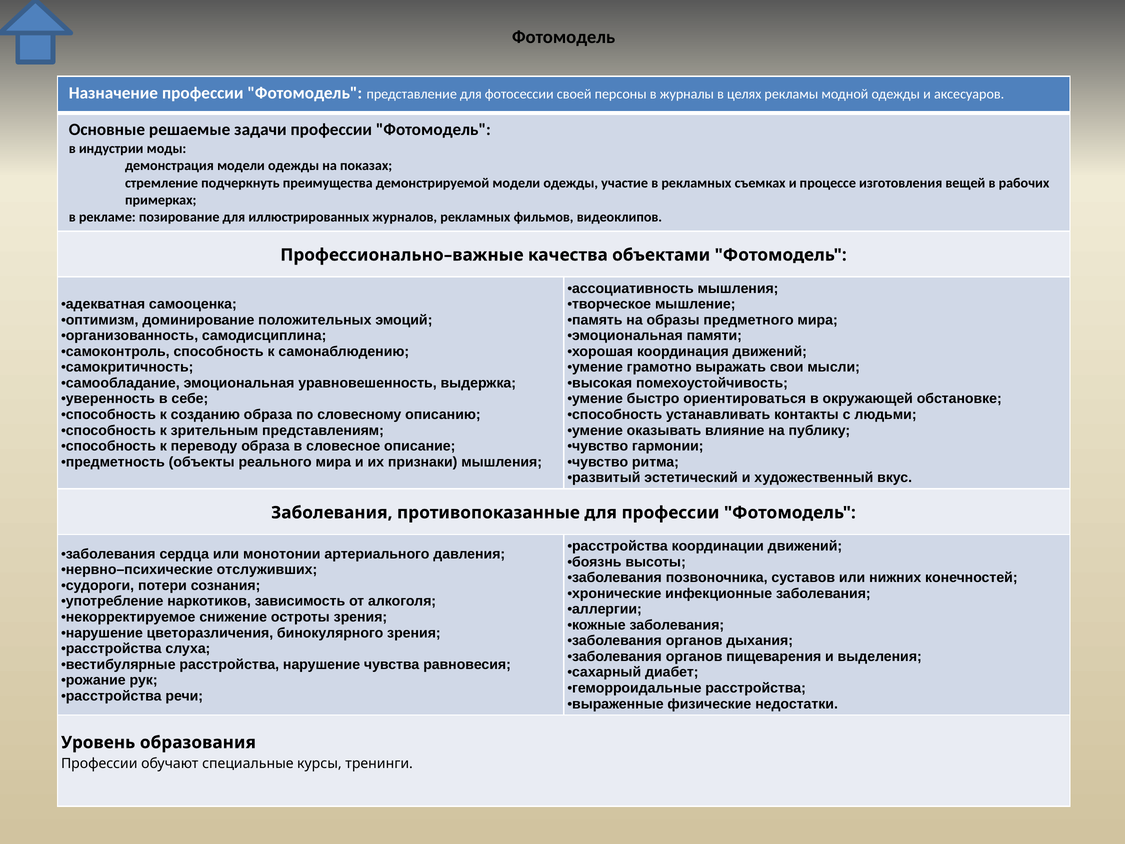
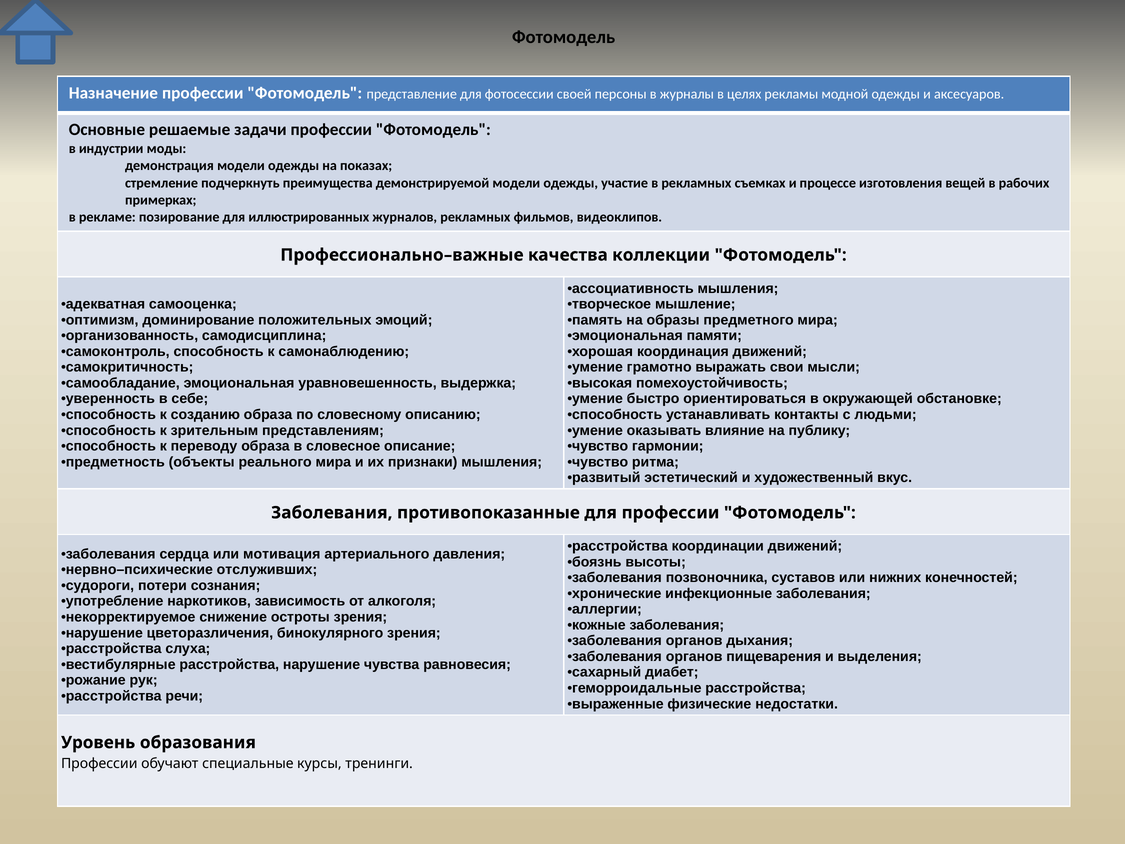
объектами: объектами -> коллекции
монотонии: монотонии -> мотивация
